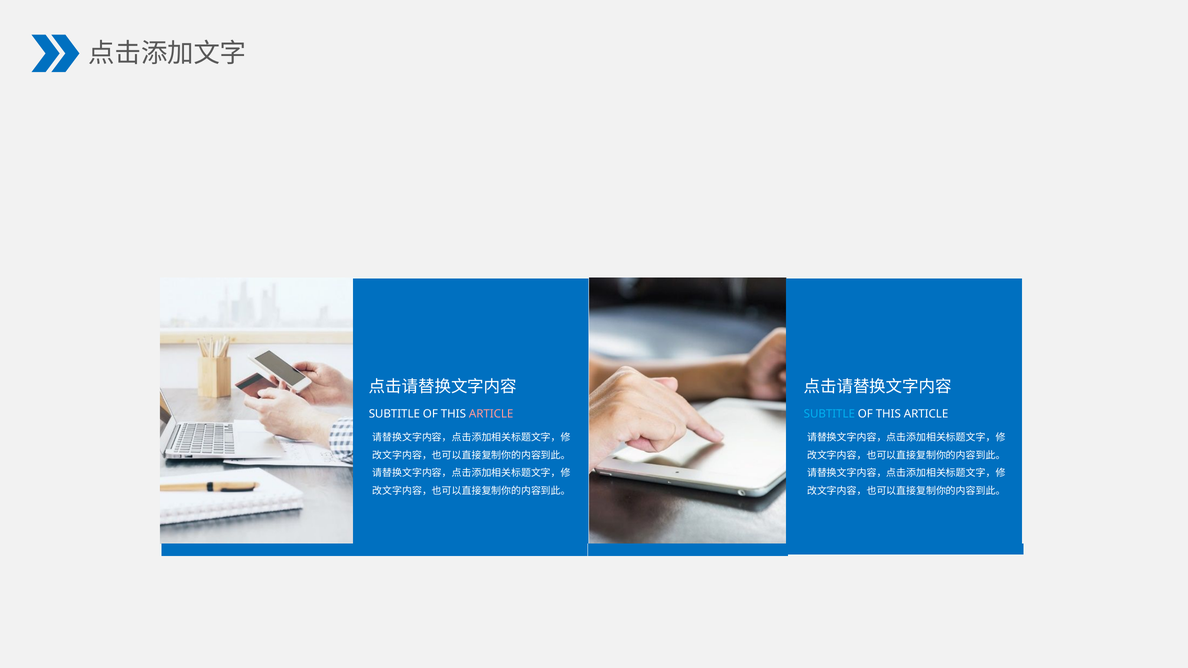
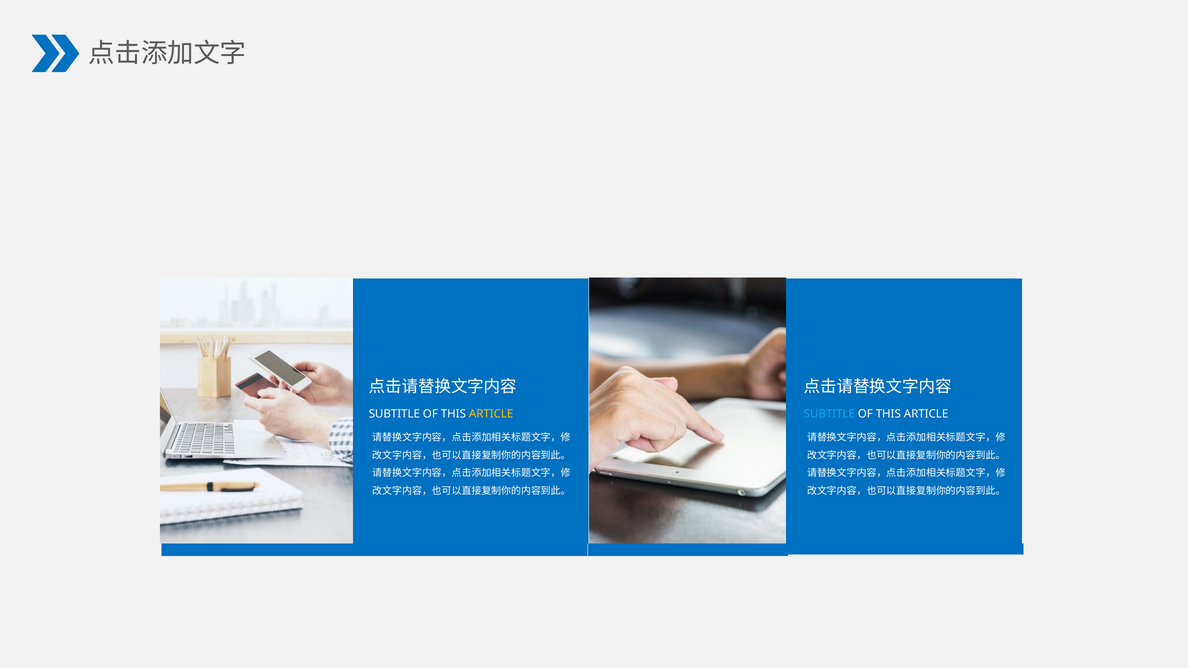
ARTICLE at (491, 414) colour: pink -> yellow
